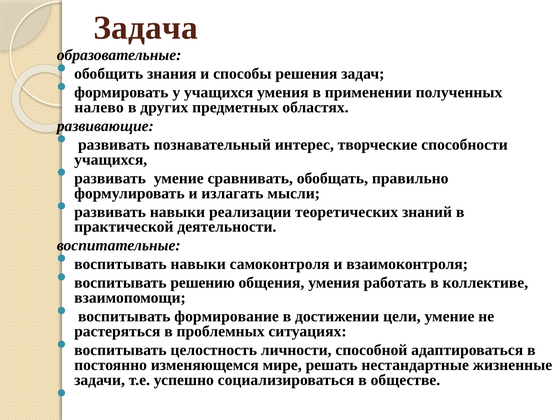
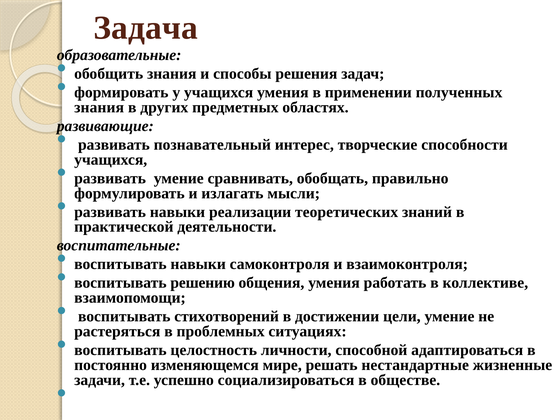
налево at (99, 107): налево -> знания
формирование: формирование -> стихотворений
